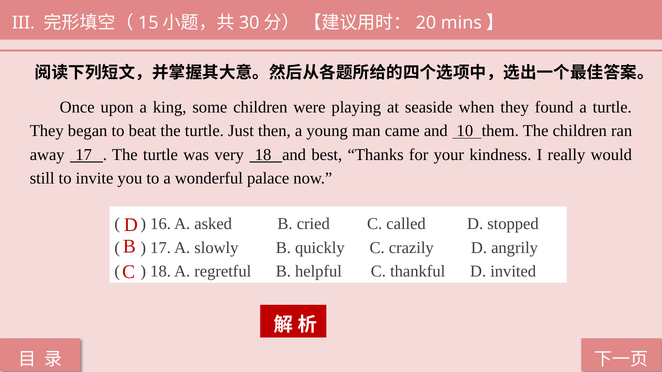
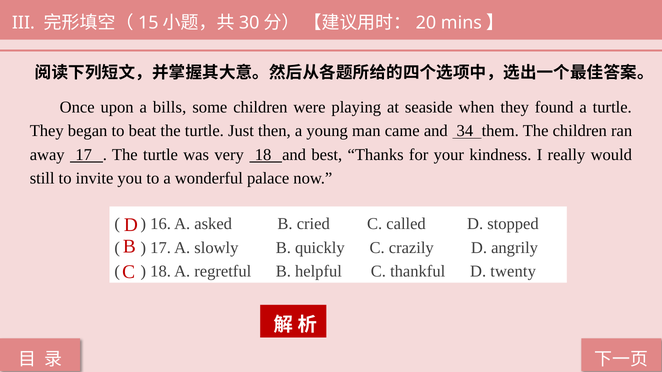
king: king -> bills
10: 10 -> 34
invited: invited -> twenty
